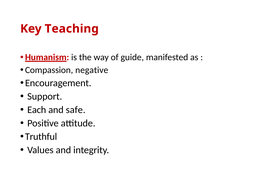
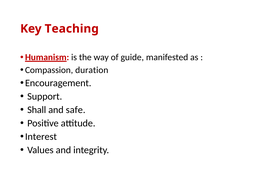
negative: negative -> duration
Each: Each -> Shall
Truthful: Truthful -> Interest
